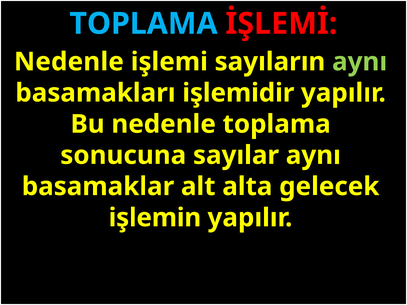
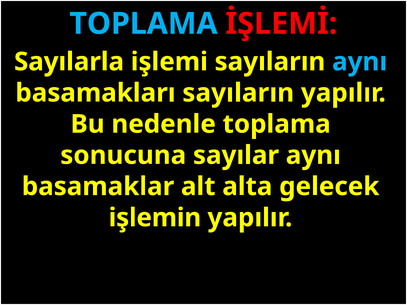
Nedenle at (69, 62): Nedenle -> Sayılarla
aynı at (360, 62) colour: light green -> light blue
basamakları işlemidir: işlemidir -> sayıların
